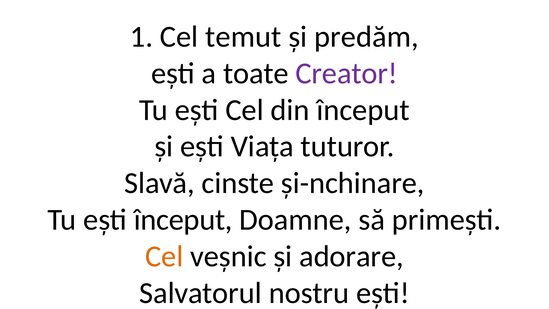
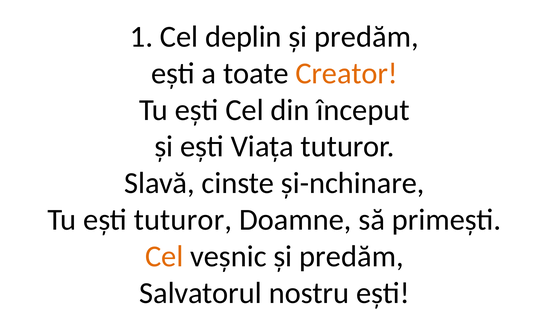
temut: temut -> deplin
Creator colour: purple -> orange
ești început: început -> tuturor
veșnic și adorare: adorare -> predăm
